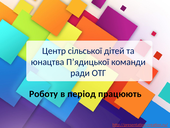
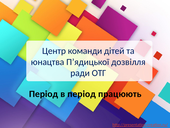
сільської: сільської -> команди
команди: команди -> дозвілля
Роботу at (44, 94): Роботу -> Період
